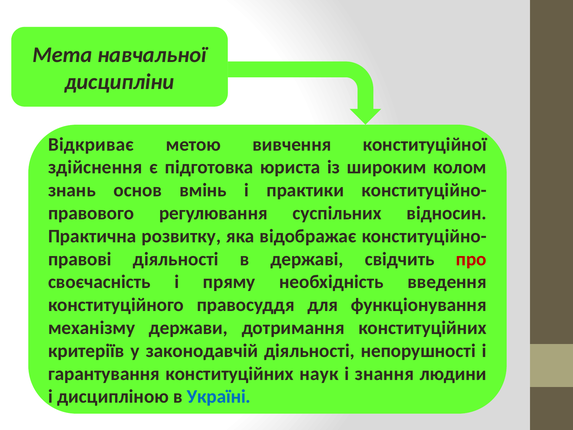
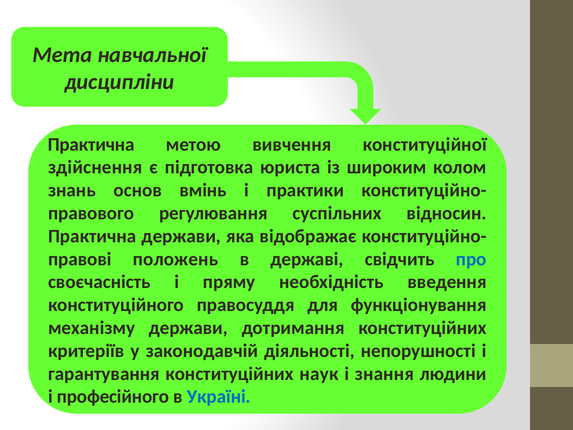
Відкриває at (91, 144): Відкриває -> Практична
Практична розвитку: розвитку -> держави
діяльності at (176, 259): діяльності -> положень
про colour: red -> blue
дисципліною: дисципліною -> професійного
